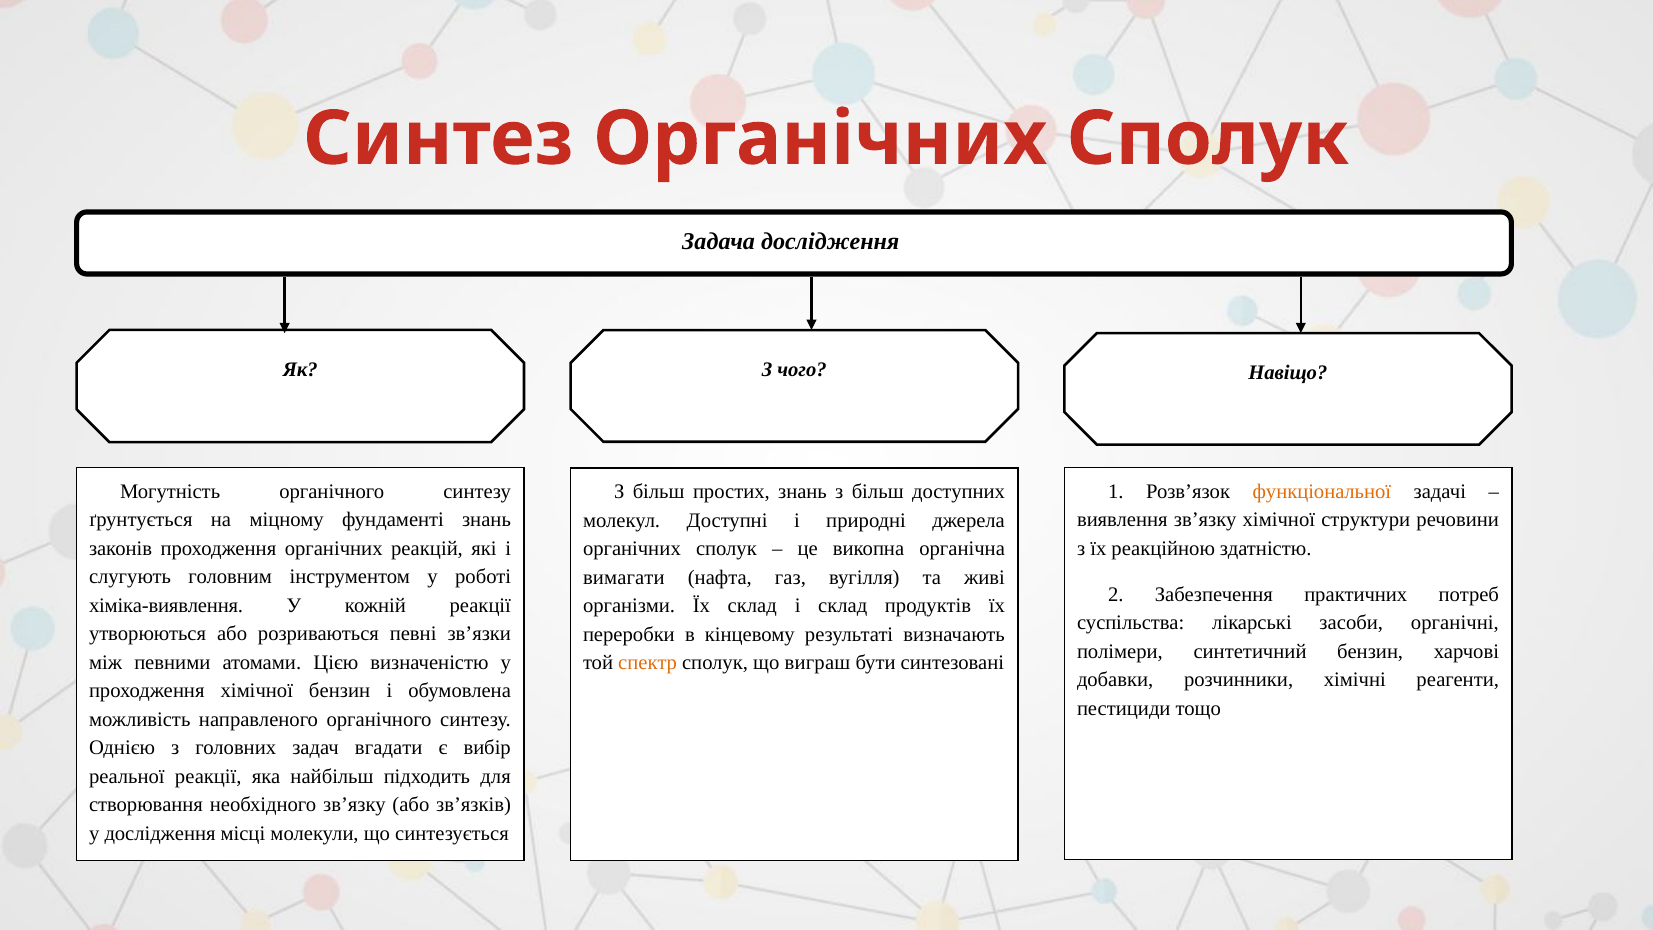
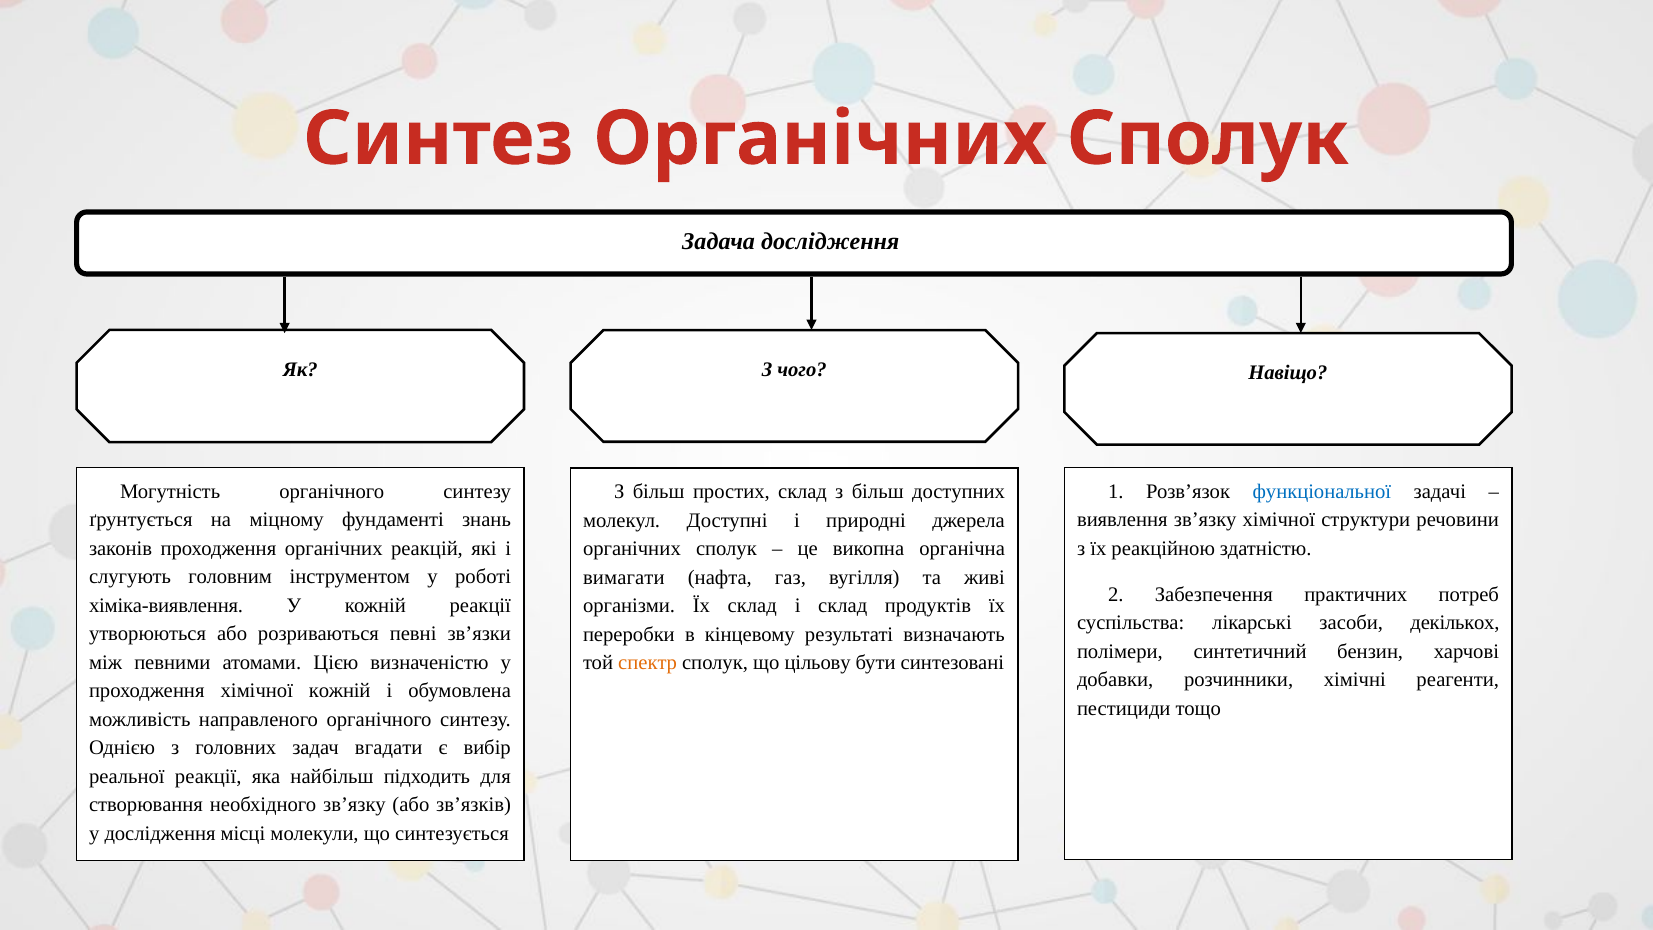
функціональної colour: orange -> blue
простих знань: знань -> склад
органічні: органічні -> декількох
виграш: виграш -> цільову
хімічної бензин: бензин -> кожній
